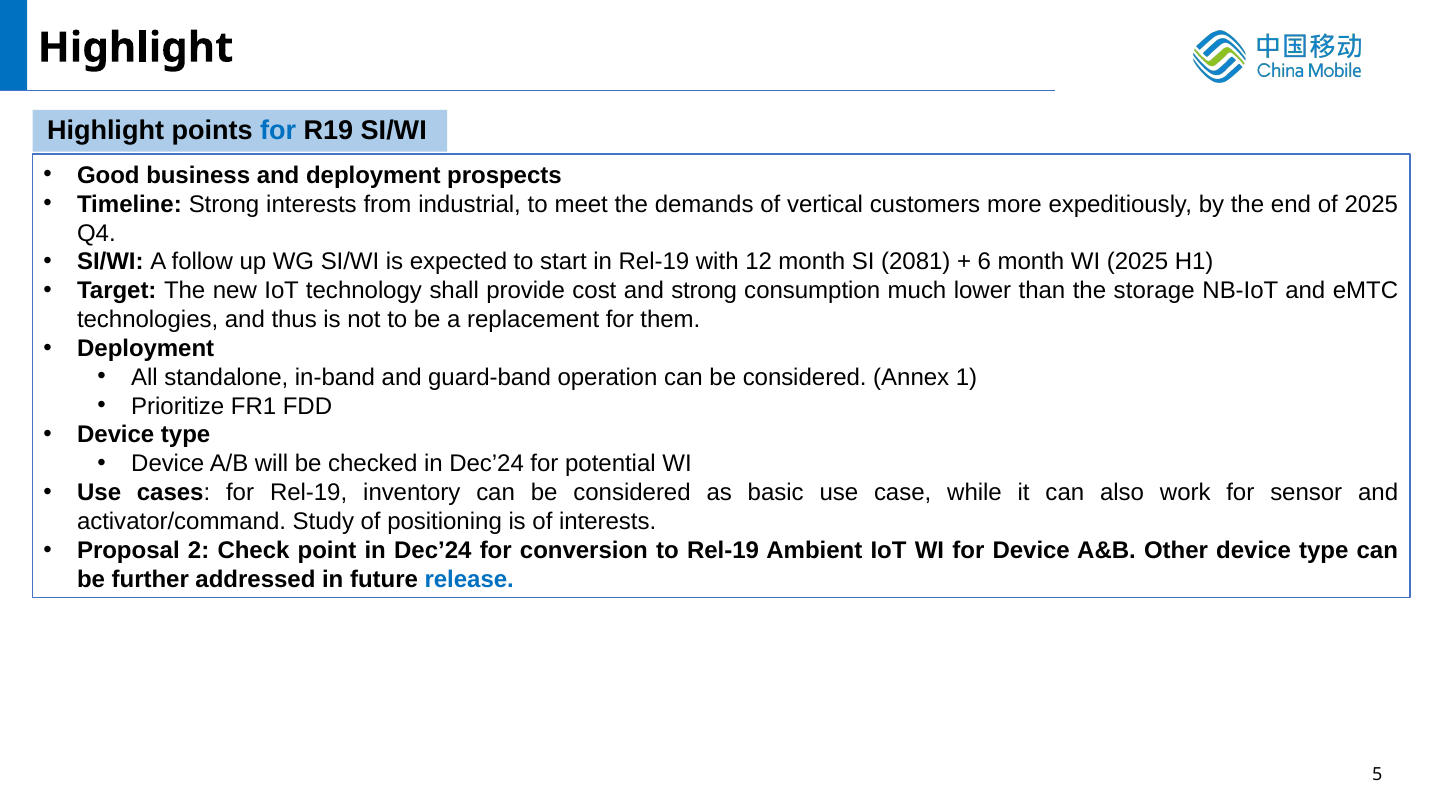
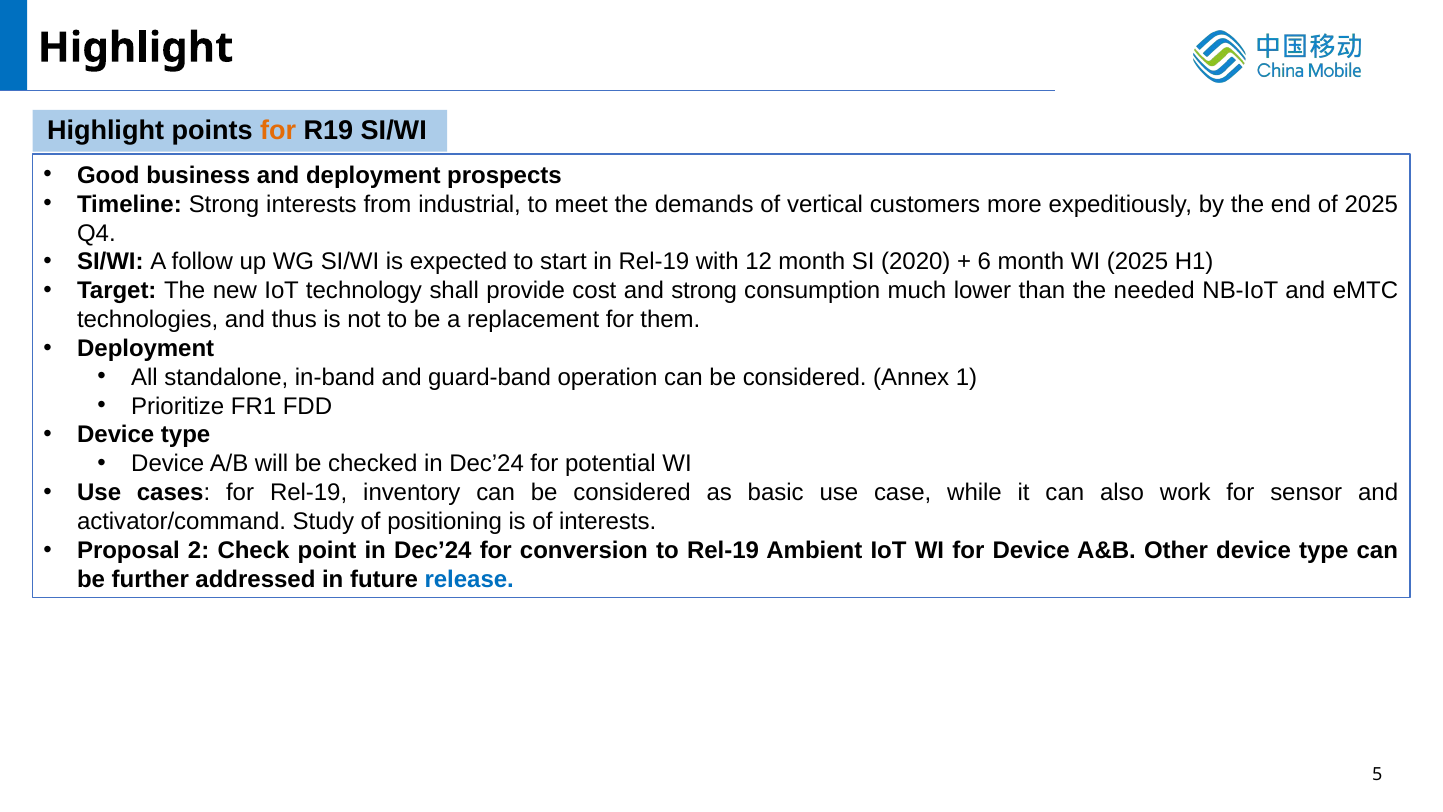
for at (278, 131) colour: blue -> orange
2081: 2081 -> 2020
storage: storage -> needed
